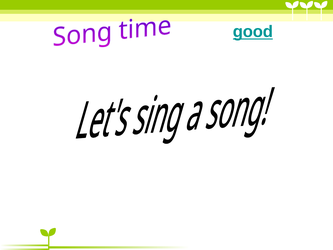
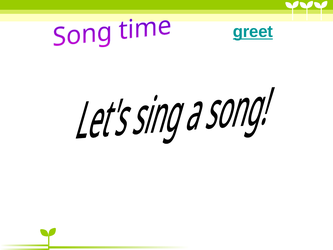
good: good -> greet
